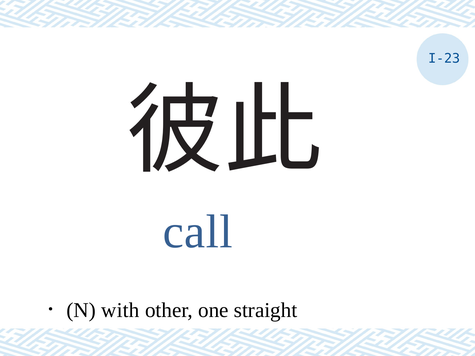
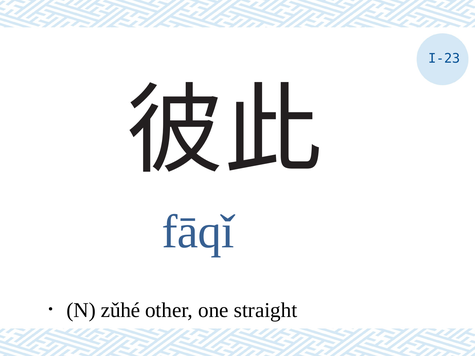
call: call -> fāqǐ
with: with -> zǔhé
